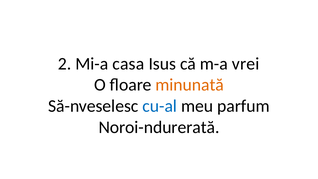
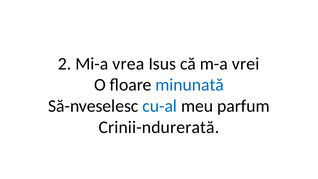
casa: casa -> vrea
minunată colour: orange -> blue
Noroi-ndurerată: Noroi-ndurerată -> Crinii-ndurerată
